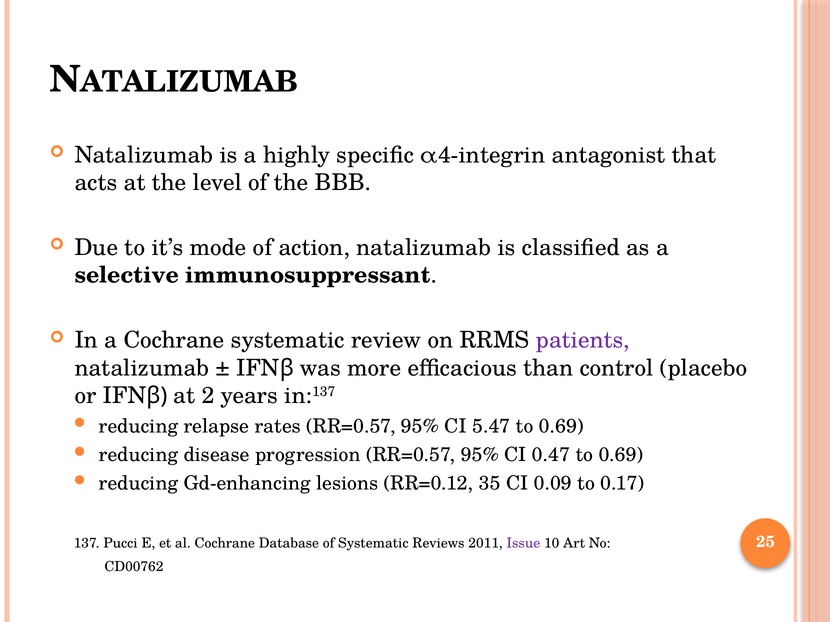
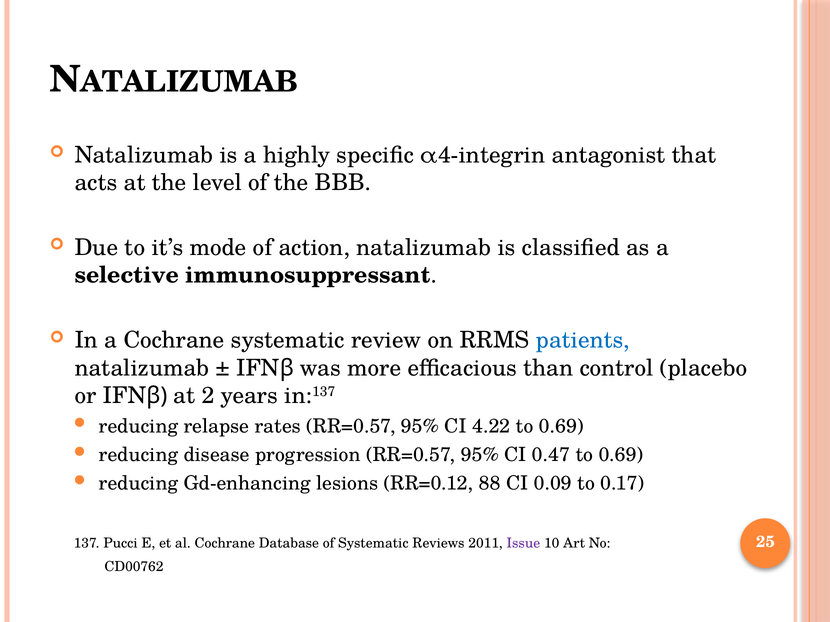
patients colour: purple -> blue
5.47: 5.47 -> 4.22
35: 35 -> 88
